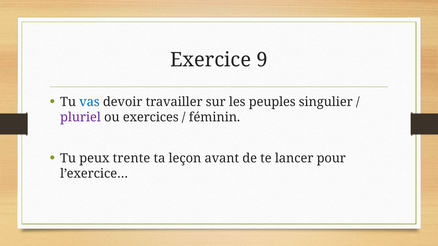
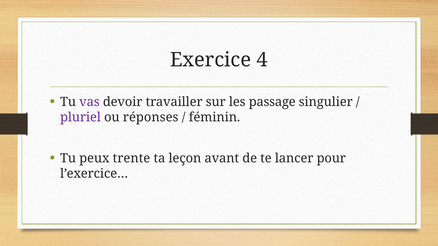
9: 9 -> 4
vas colour: blue -> purple
peuples: peuples -> passage
exercices: exercices -> réponses
